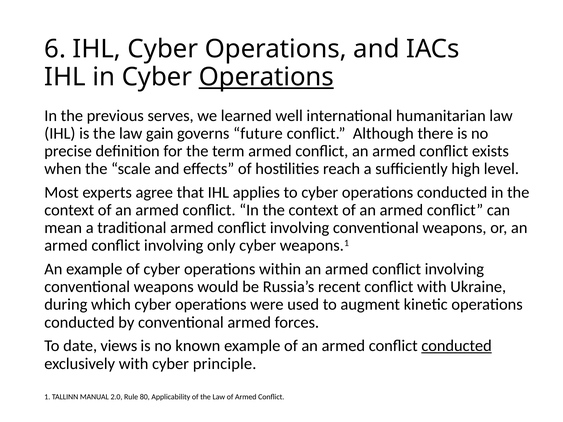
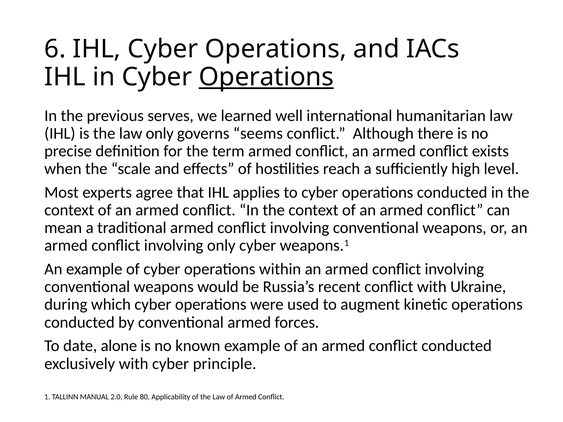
law gain: gain -> only
future: future -> seems
views: views -> alone
conducted at (457, 346) underline: present -> none
